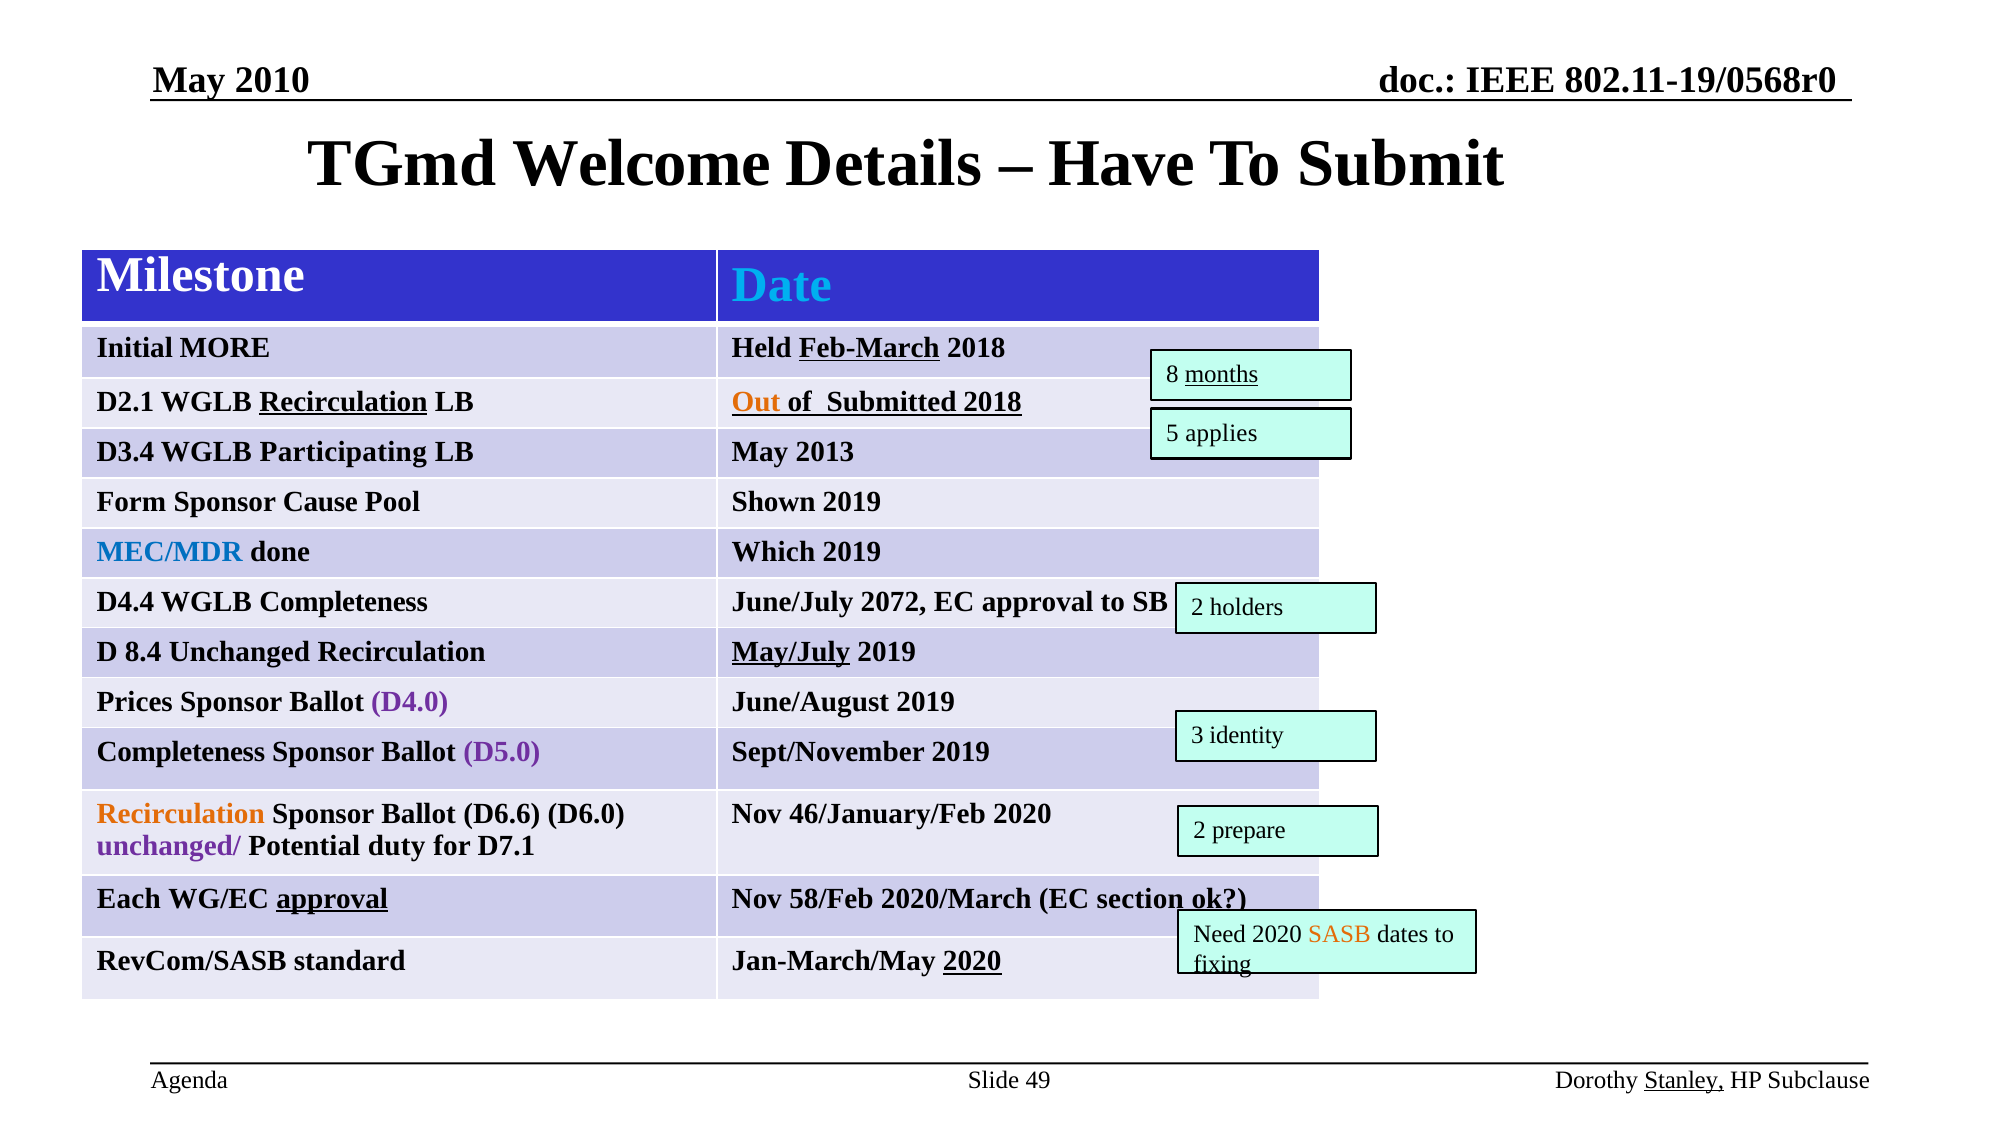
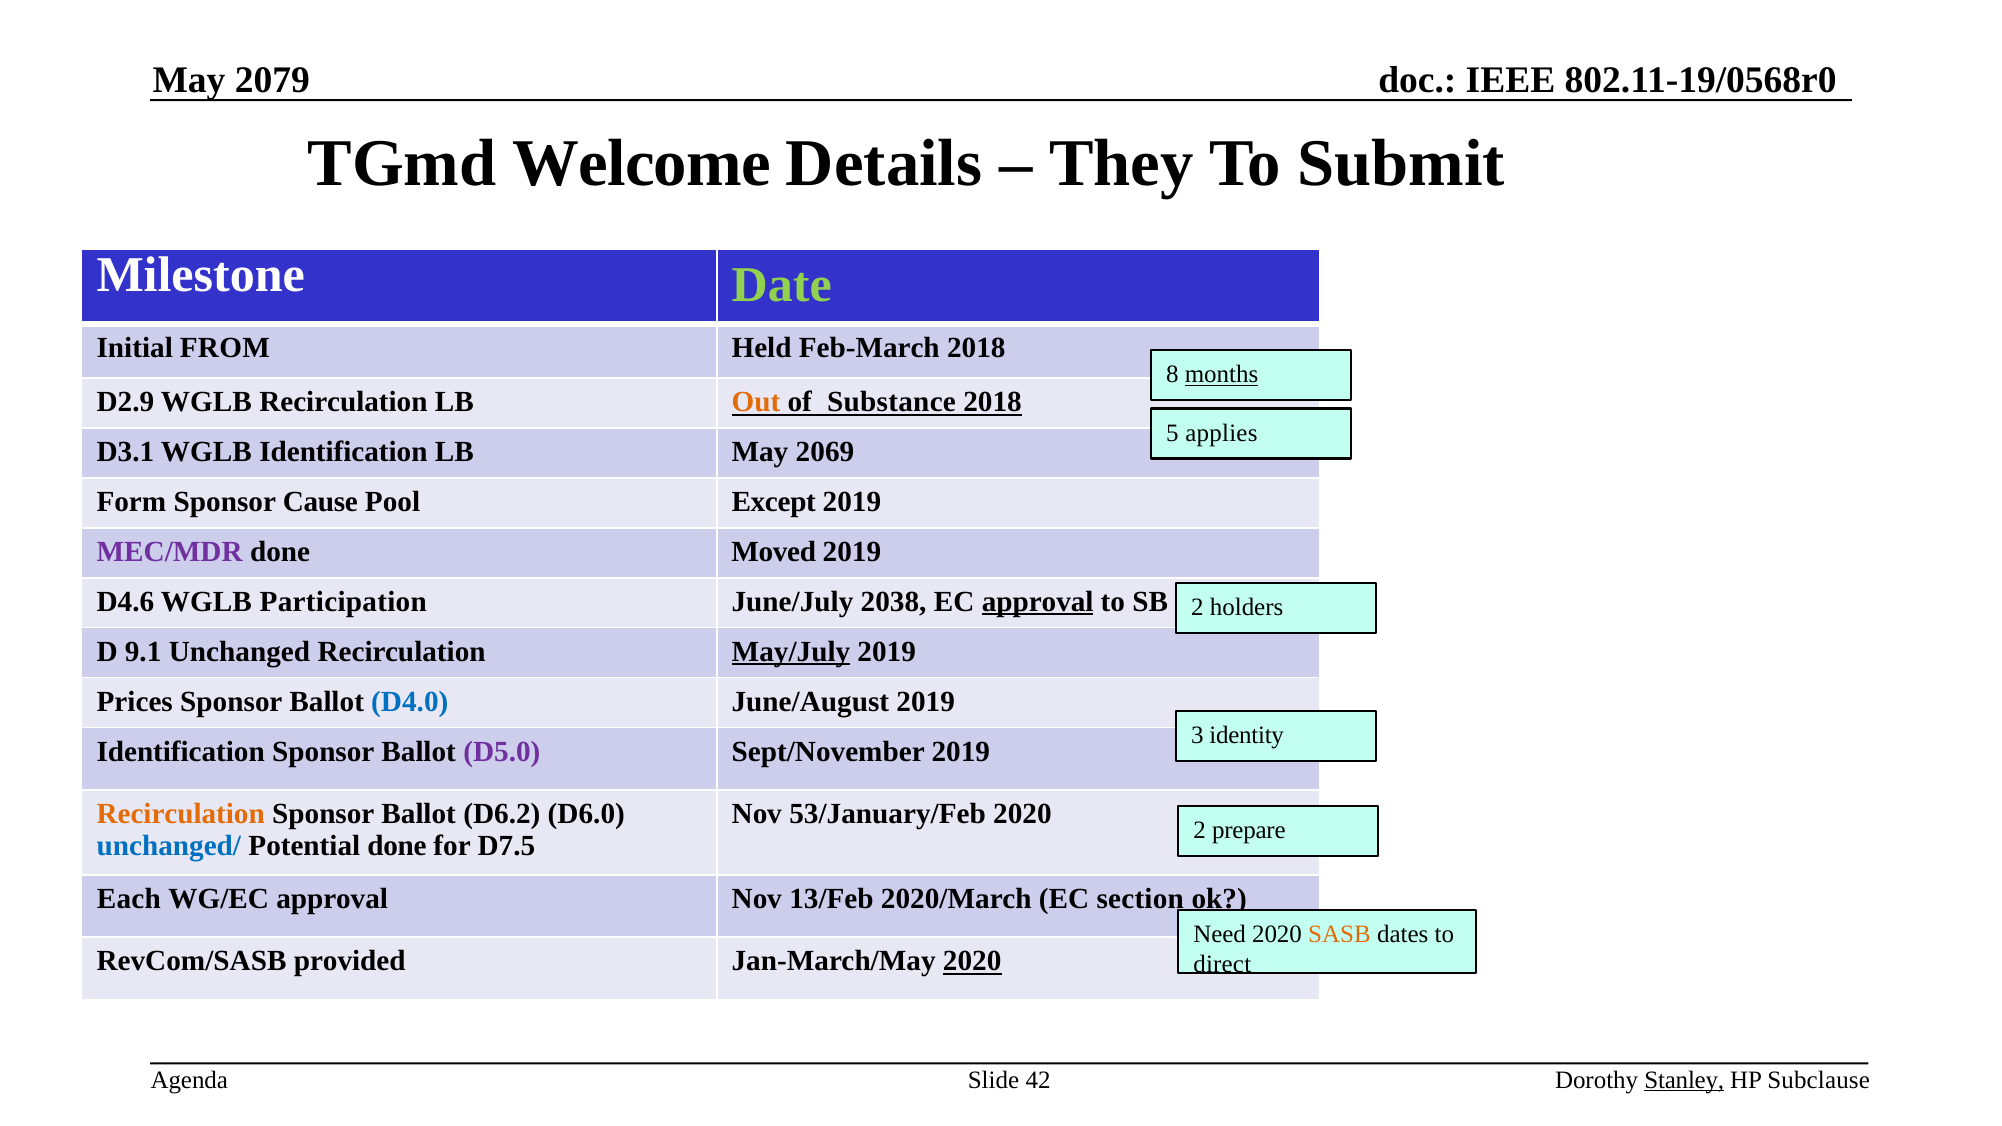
2010: 2010 -> 2079
Have: Have -> They
Date colour: light blue -> light green
MORE: MORE -> FROM
Feb-March underline: present -> none
D2.1: D2.1 -> D2.9
Recirculation at (343, 402) underline: present -> none
Submitted: Submitted -> Substance
D3.4: D3.4 -> D3.1
WGLB Participating: Participating -> Identification
2013: 2013 -> 2069
Shown: Shown -> Except
MEC/MDR colour: blue -> purple
Which: Which -> Moved
D4.4: D4.4 -> D4.6
WGLB Completeness: Completeness -> Participation
2072: 2072 -> 2038
approval at (1038, 602) underline: none -> present
8.4: 8.4 -> 9.1
D4.0 colour: purple -> blue
Completeness at (181, 751): Completeness -> Identification
D6.6: D6.6 -> D6.2
46/January/Feb: 46/January/Feb -> 53/January/Feb
unchanged/ colour: purple -> blue
Potential duty: duty -> done
D7.1: D7.1 -> D7.5
approval at (332, 899) underline: present -> none
58/Feb: 58/Feb -> 13/Feb
standard: standard -> provided
fixing: fixing -> direct
49: 49 -> 42
